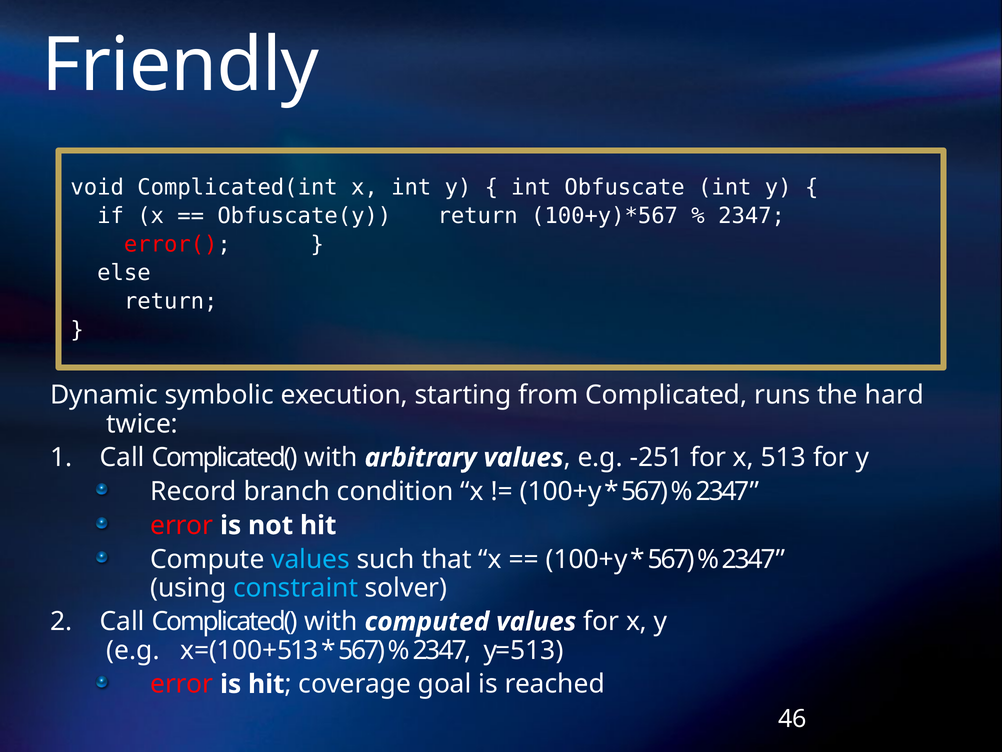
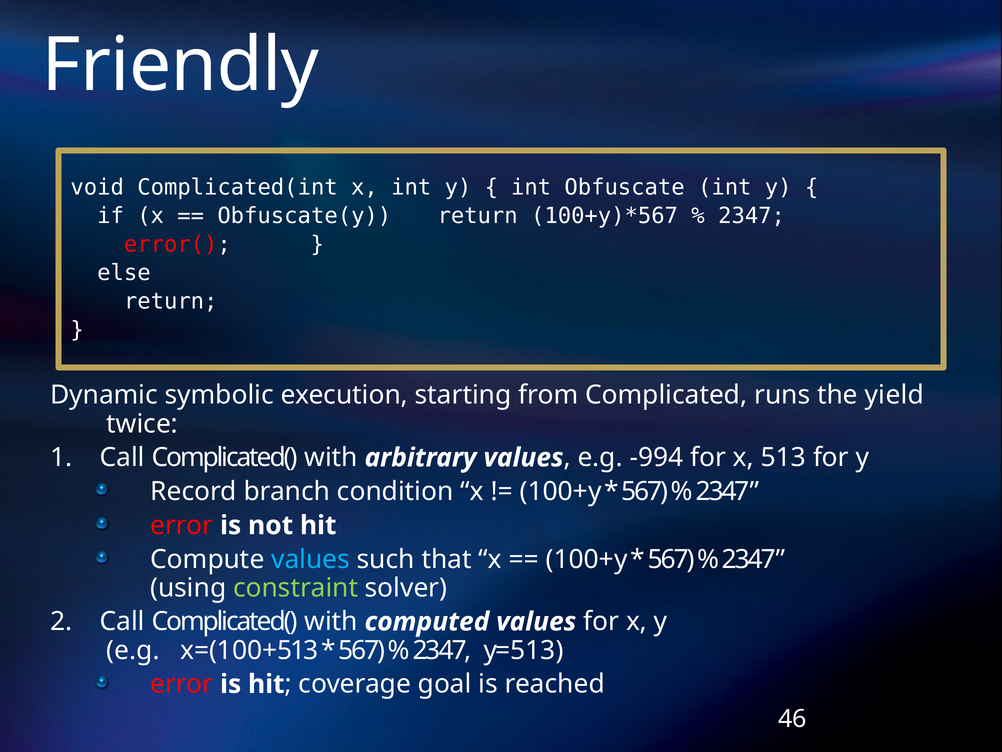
hard: hard -> yield
-251: -251 -> -994
constraint colour: light blue -> light green
